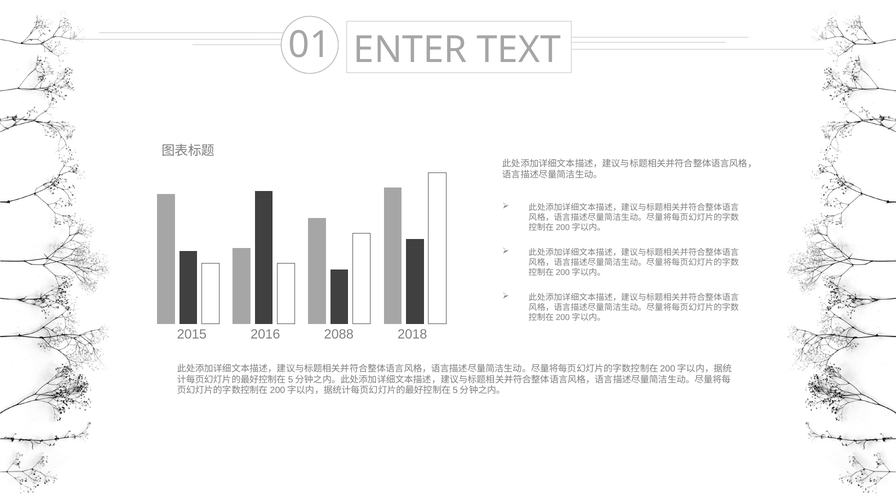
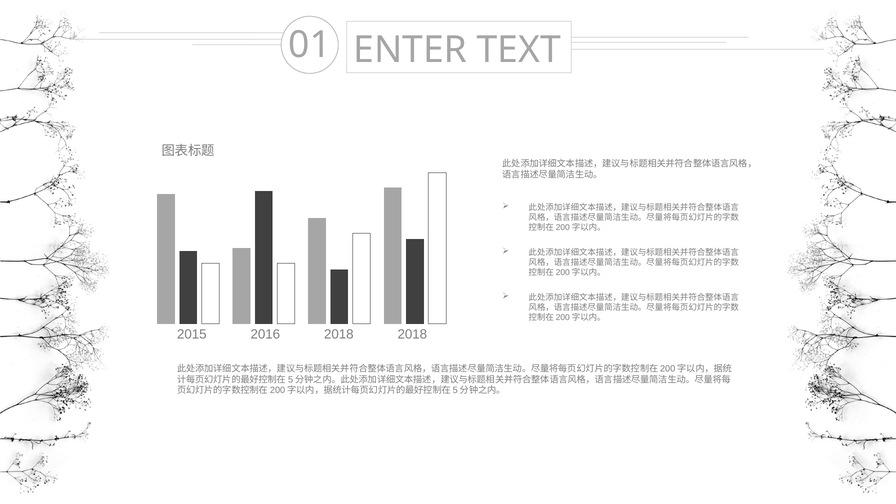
2016 2088: 2088 -> 2018
